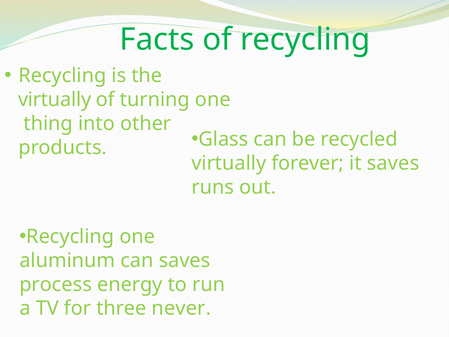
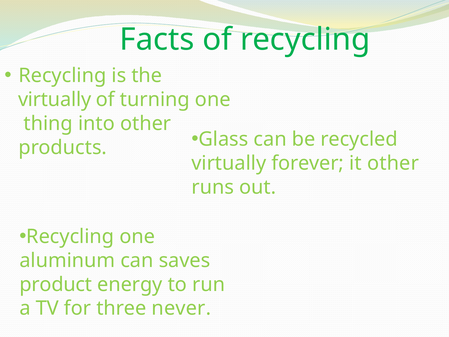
it saves: saves -> other
process: process -> product
